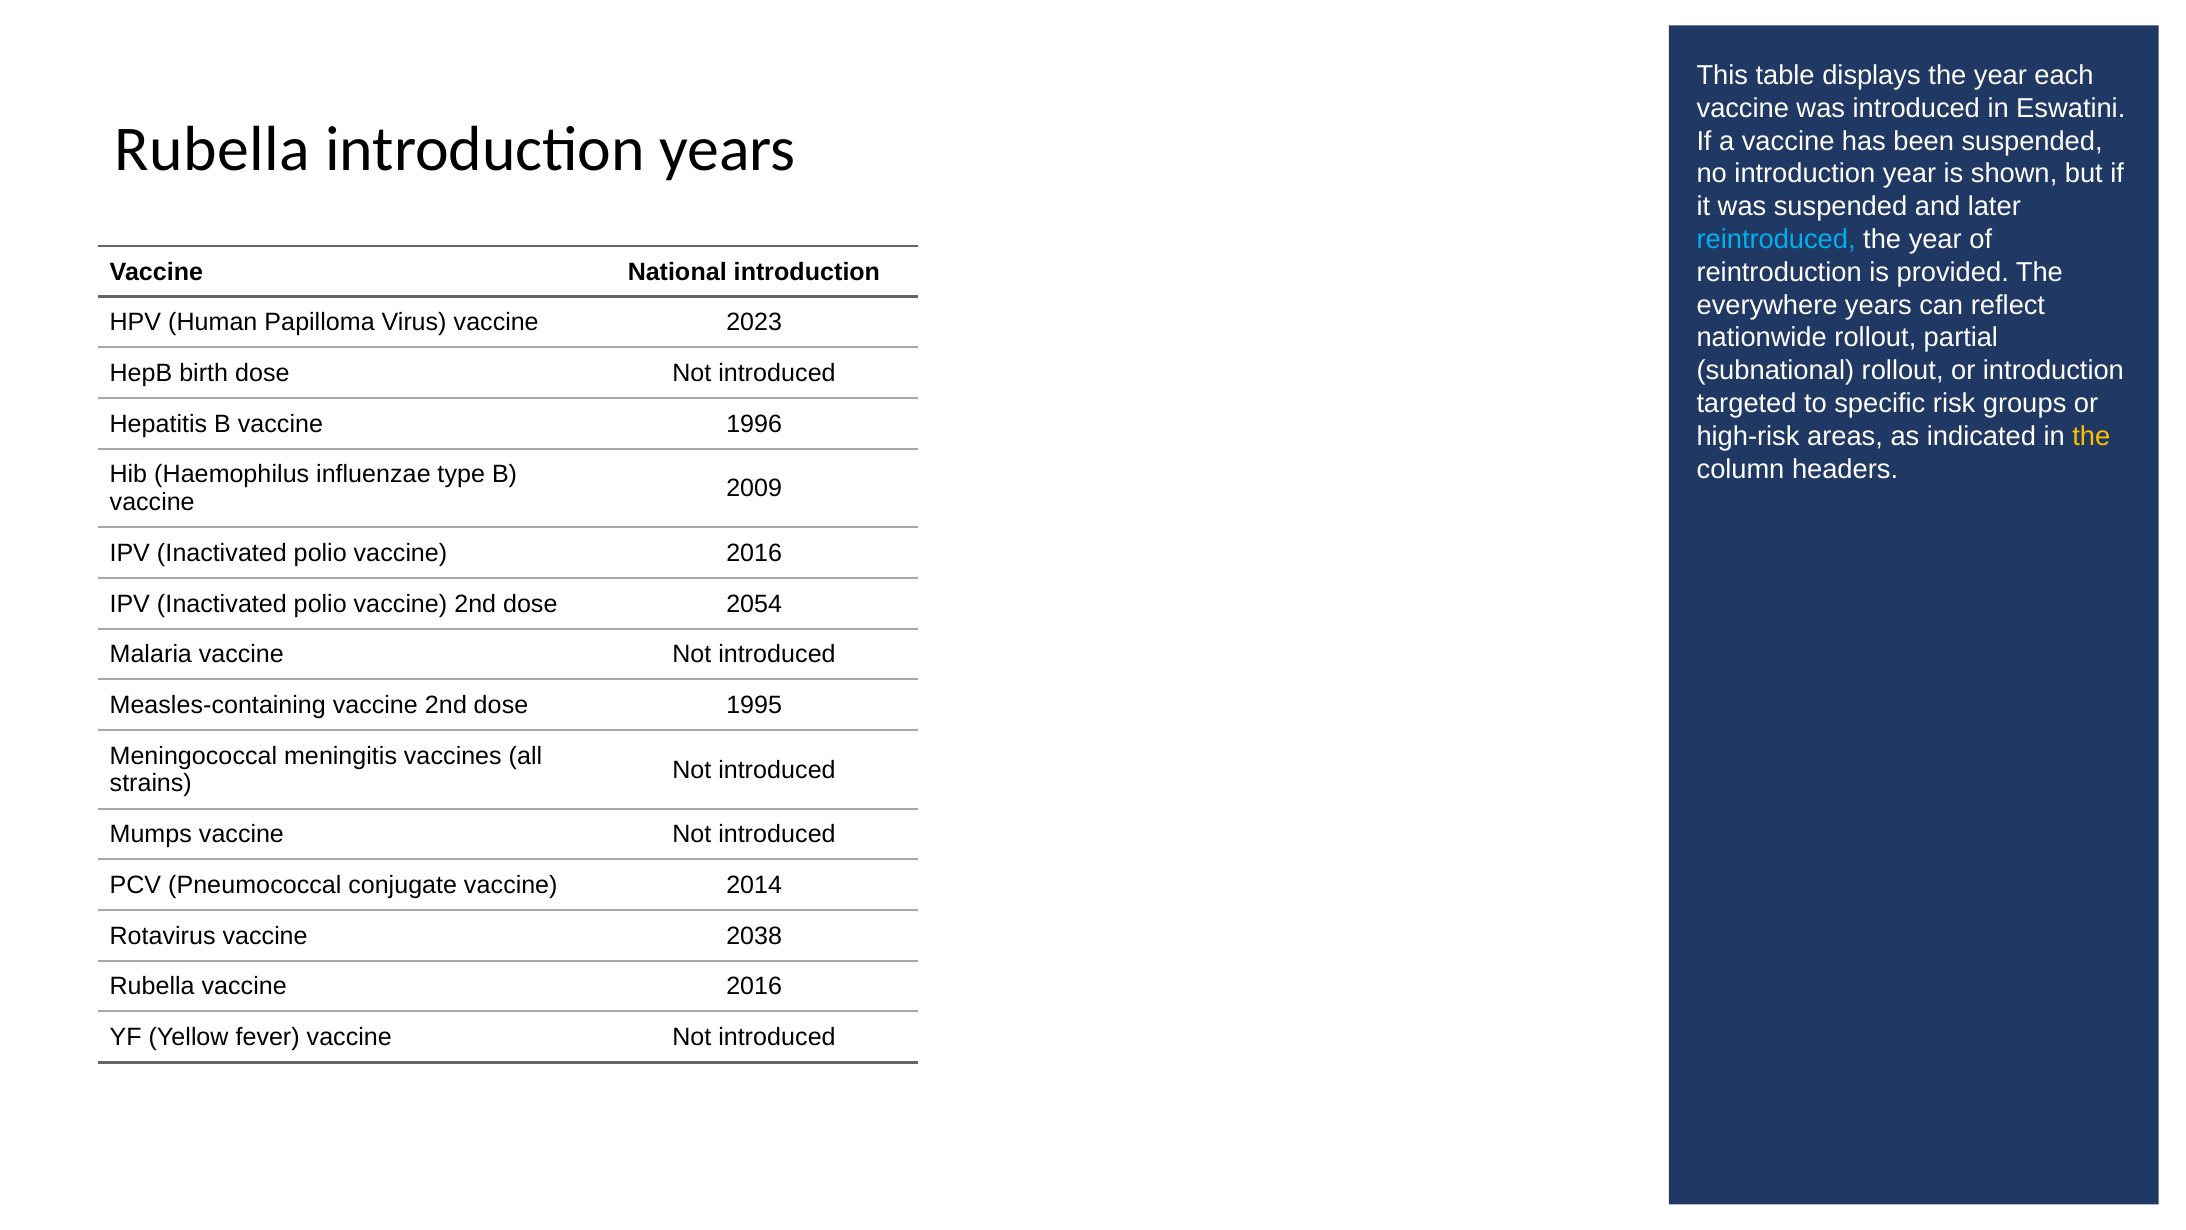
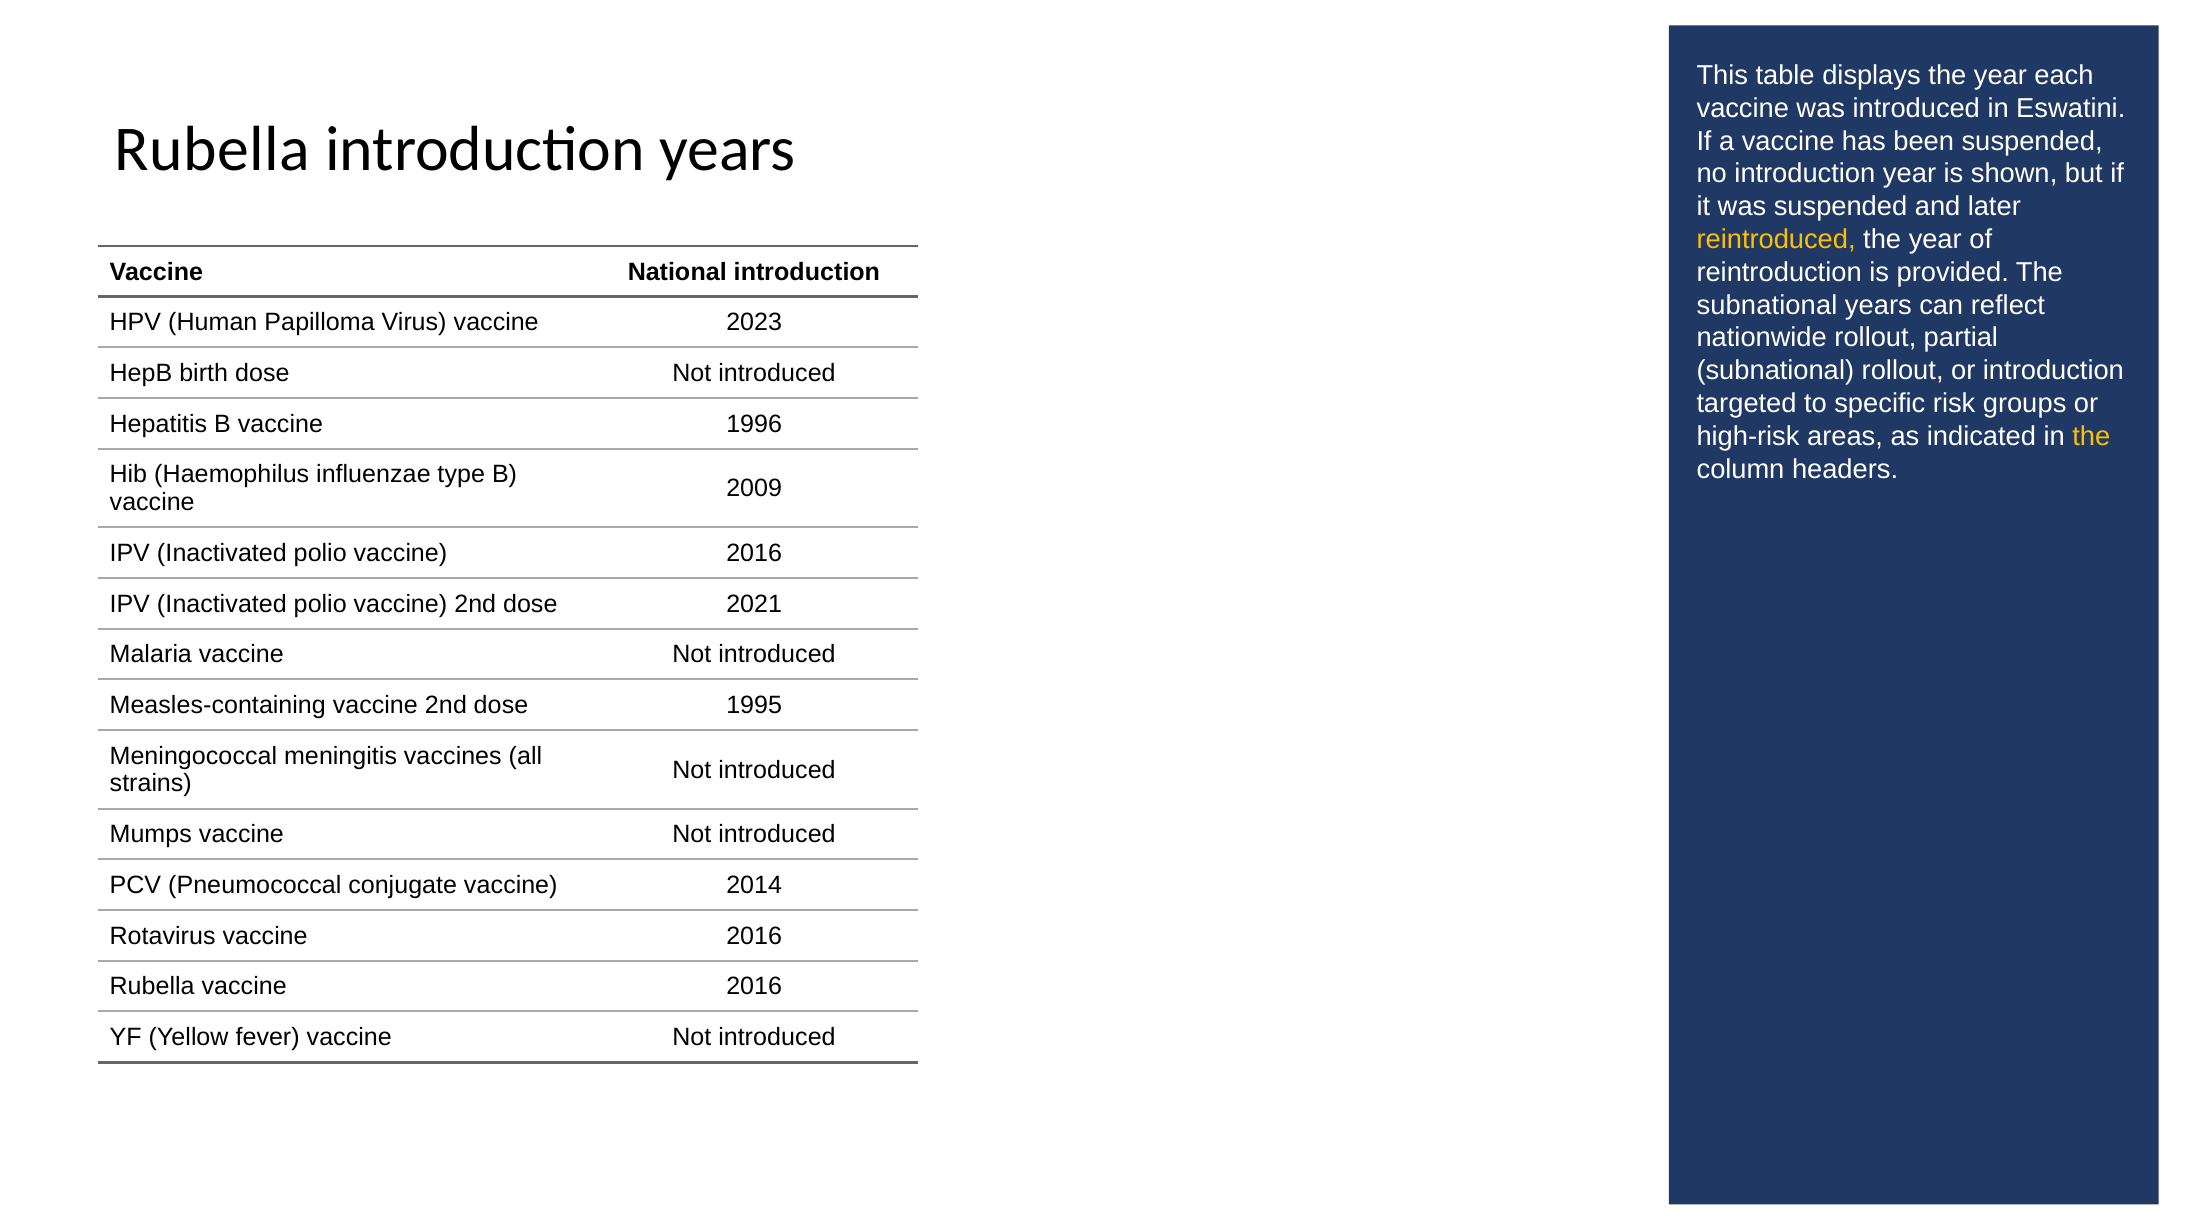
reintroduced colour: light blue -> yellow
everywhere at (1767, 305): everywhere -> subnational
2054: 2054 -> 2021
Rotavirus vaccine 2038: 2038 -> 2016
